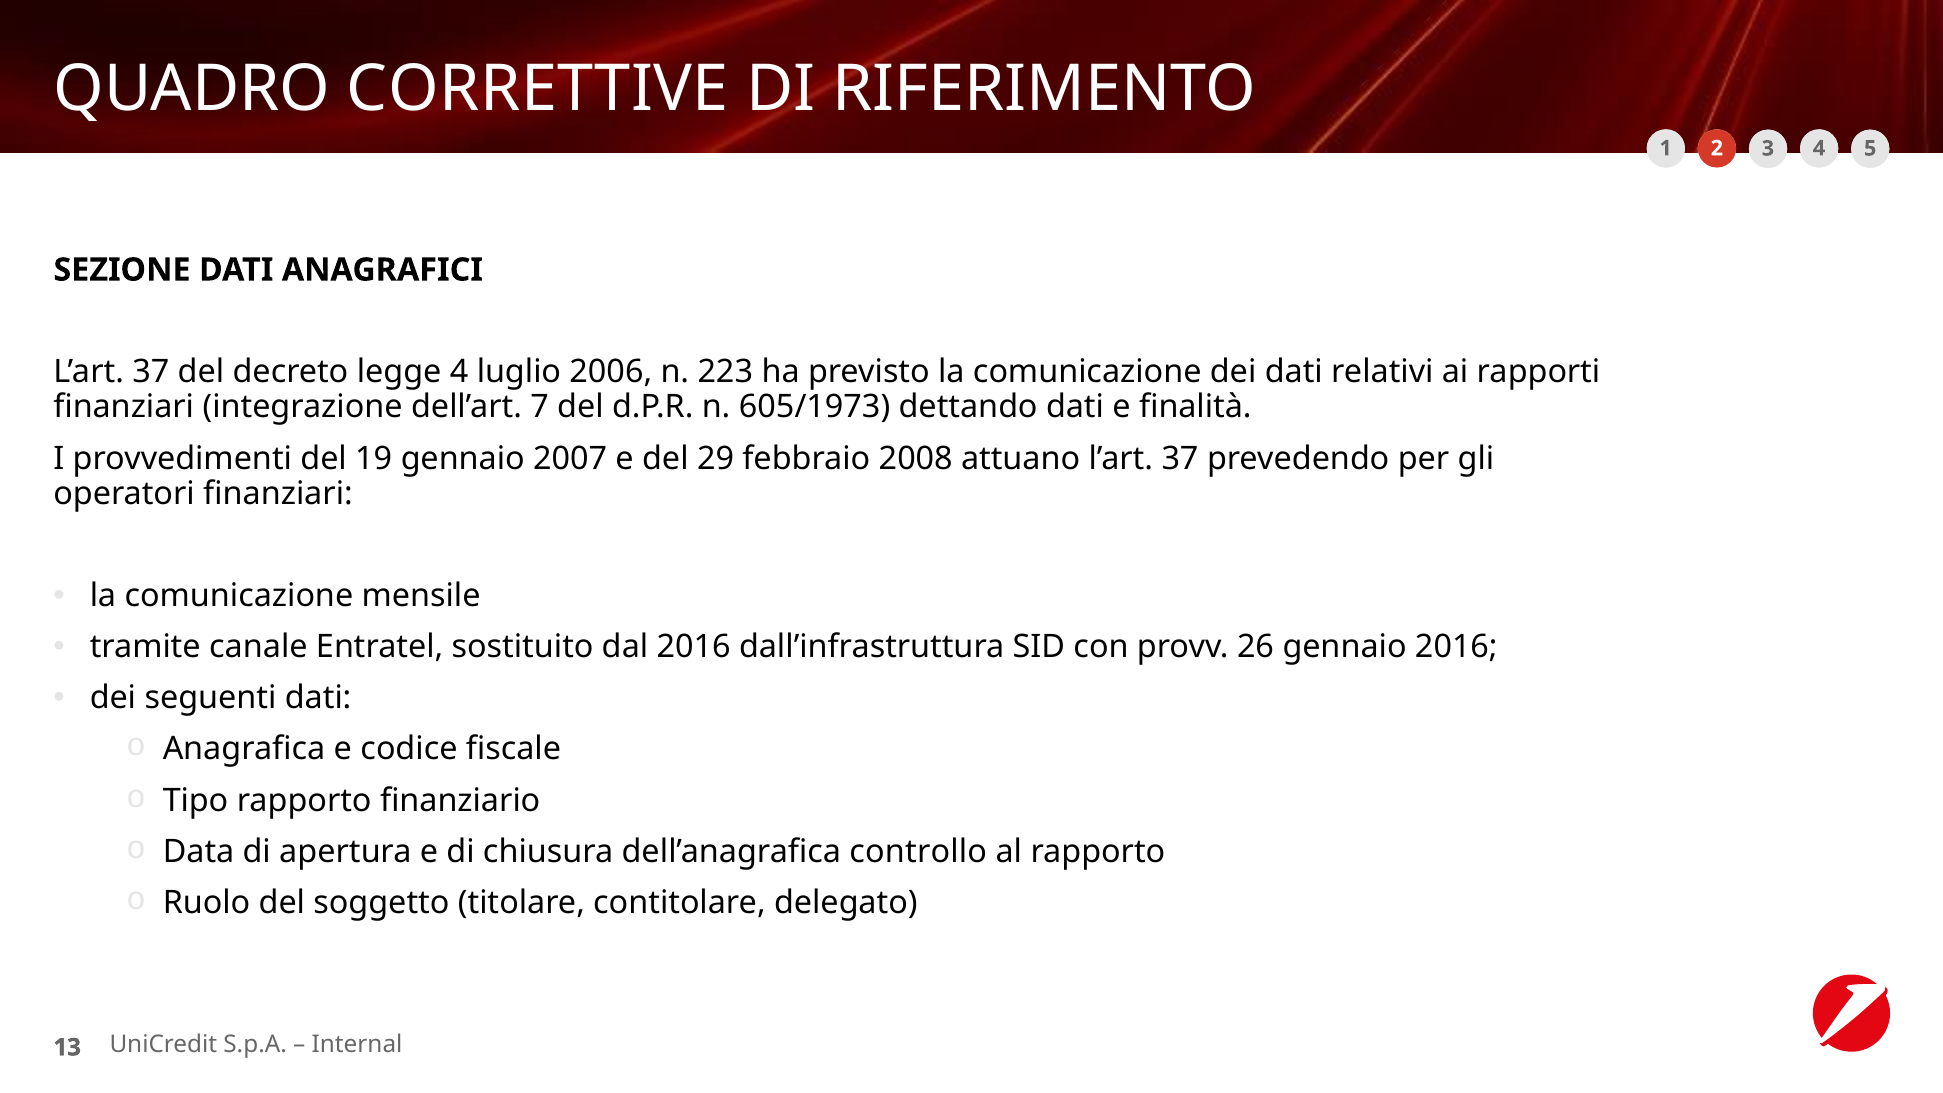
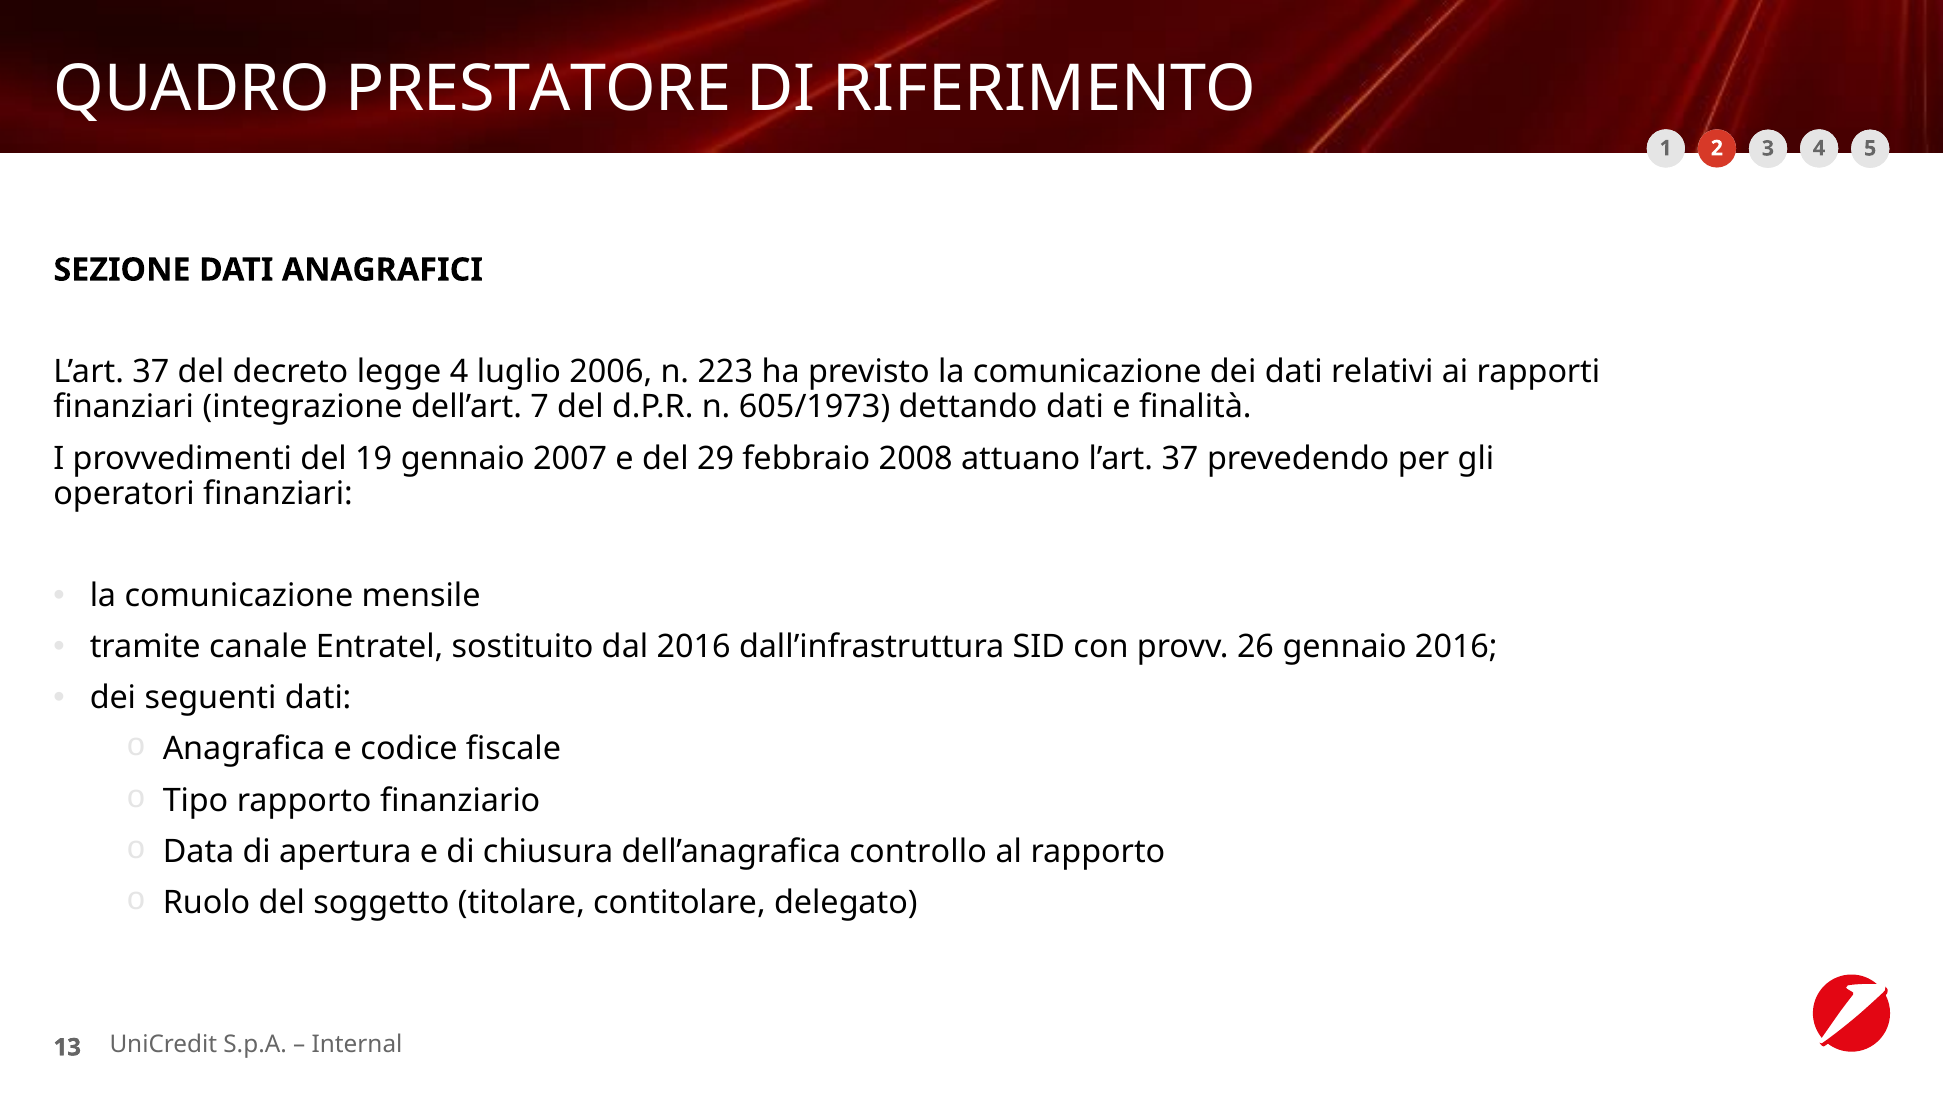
CORRETTIVE: CORRETTIVE -> PRESTATORE
